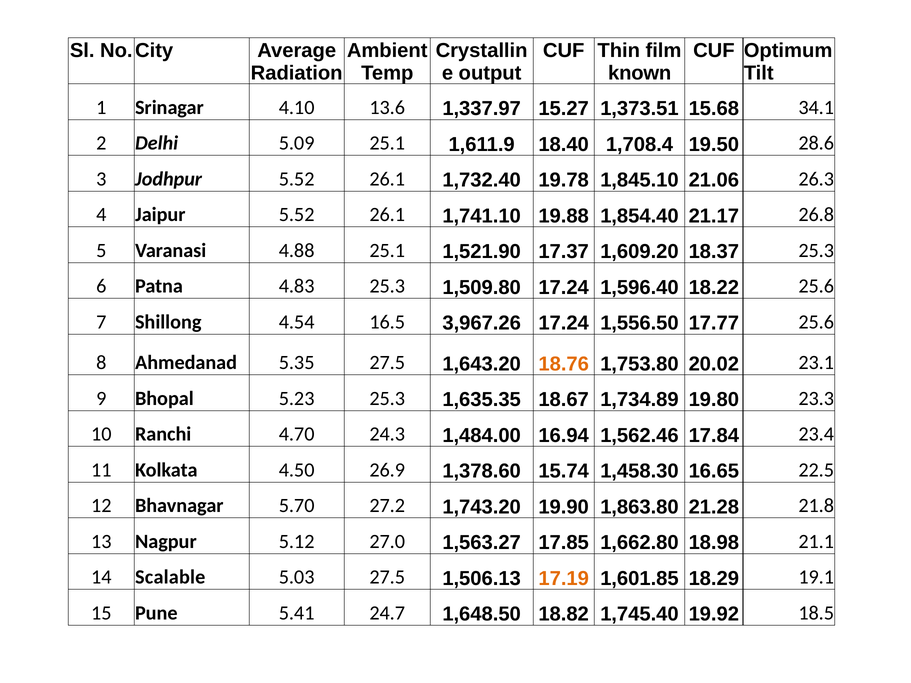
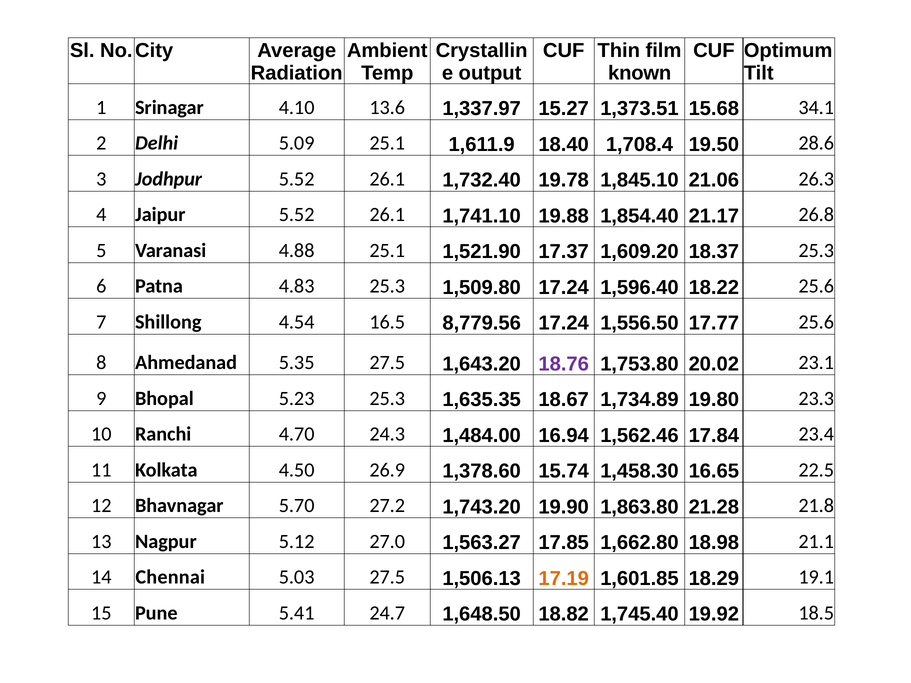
3,967.26: 3,967.26 -> 8,779.56
18.76 colour: orange -> purple
Scalable: Scalable -> Chennai
